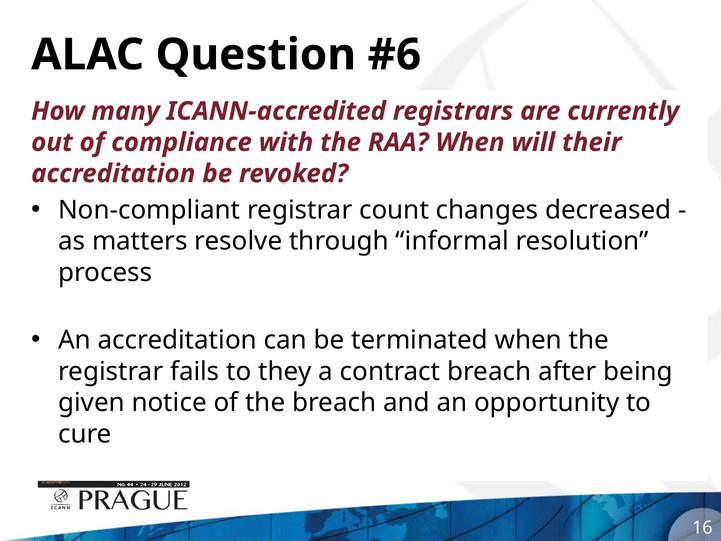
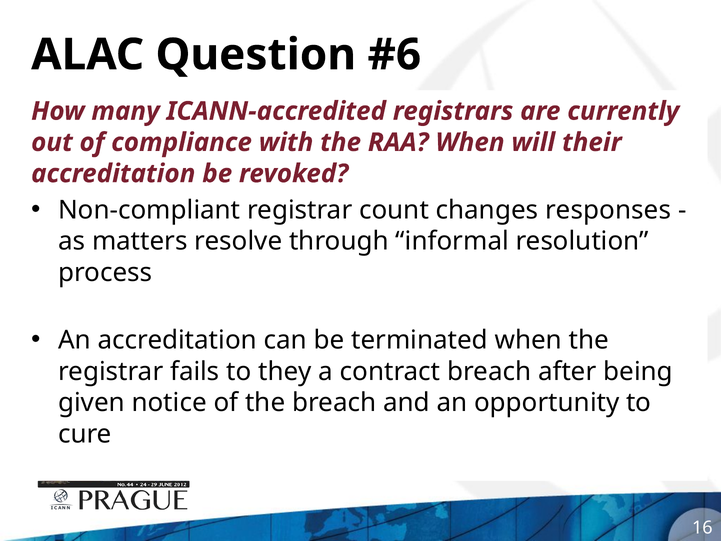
decreased: decreased -> responses
